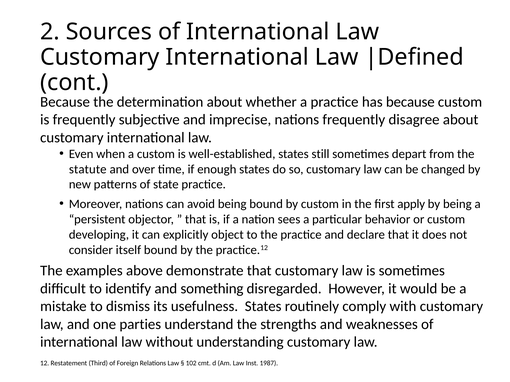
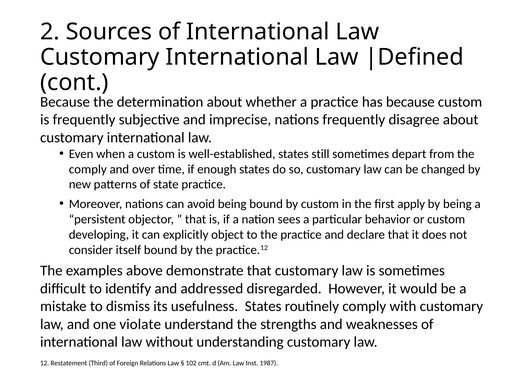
statute at (88, 169): statute -> comply
something: something -> addressed
parties: parties -> violate
